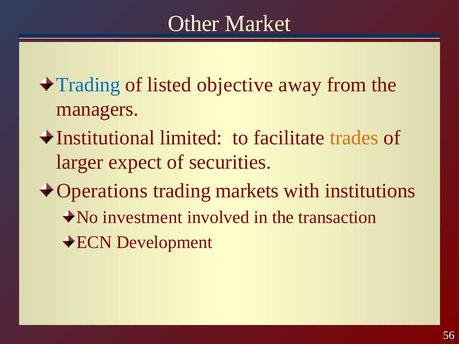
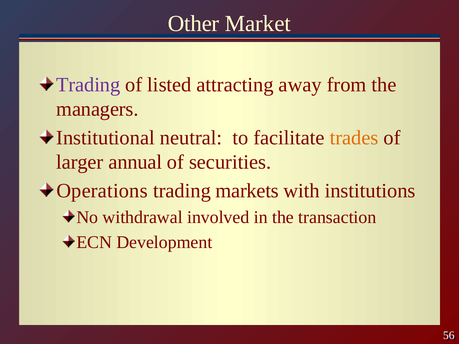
Trading at (88, 85) colour: blue -> purple
objective: objective -> attracting
limited: limited -> neutral
expect: expect -> annual
investment: investment -> withdrawal
